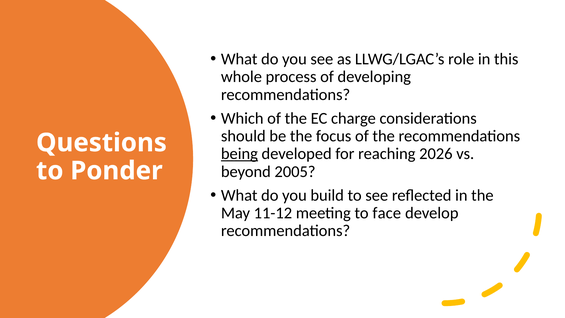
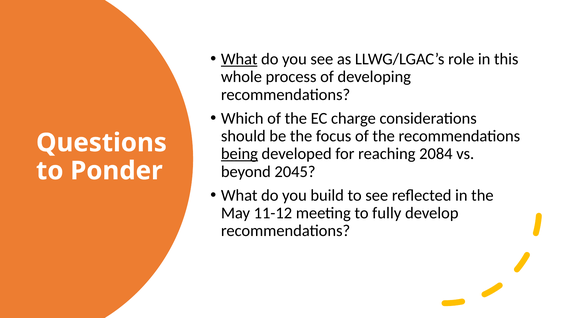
What at (239, 59) underline: none -> present
2026: 2026 -> 2084
2005: 2005 -> 2045
face: face -> fully
